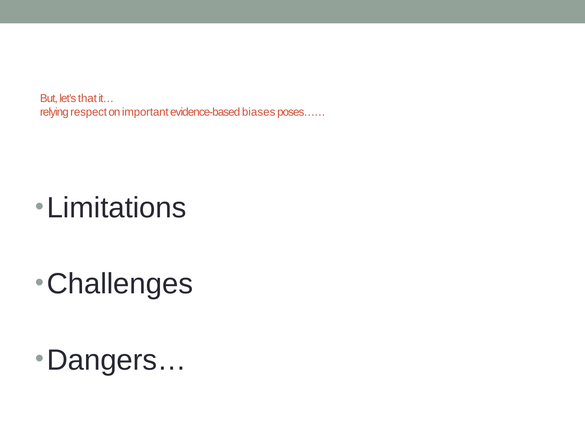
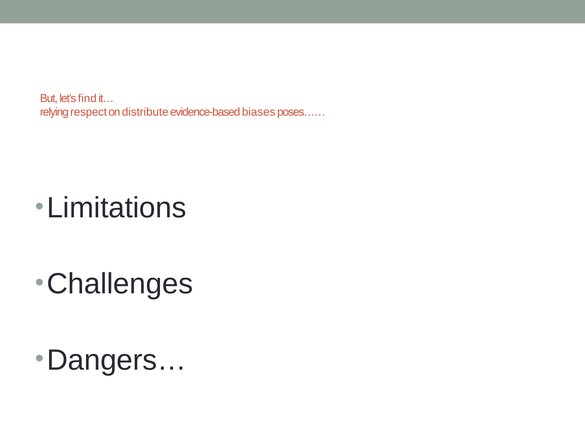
that: that -> find
important: important -> distribute
